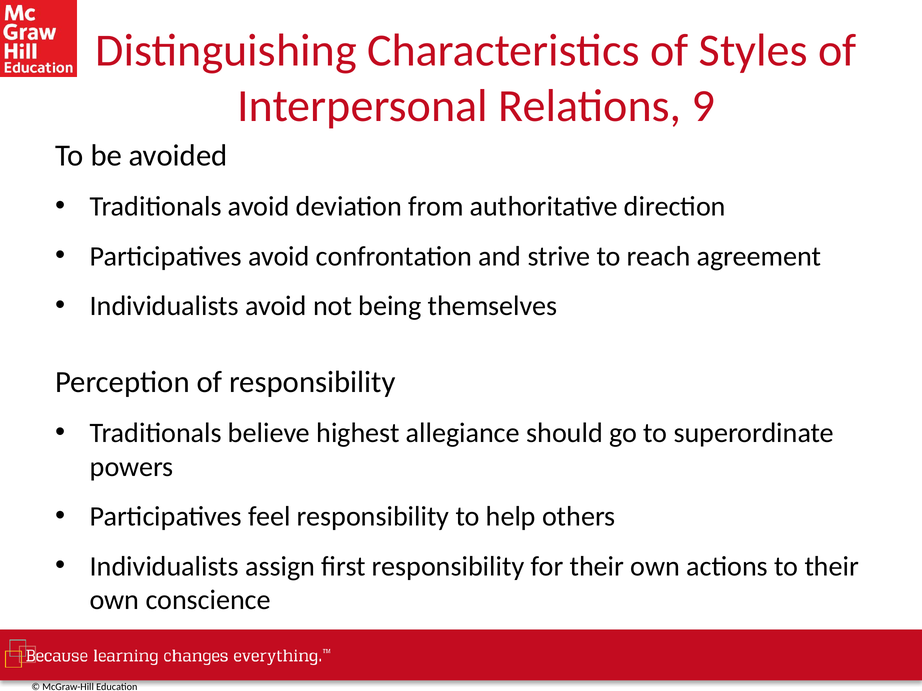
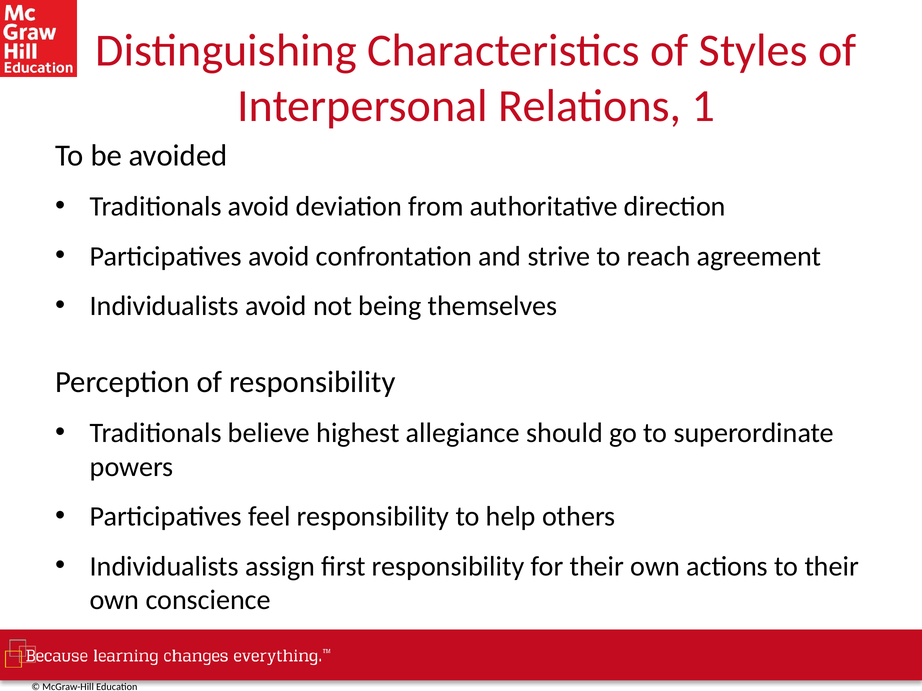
9: 9 -> 1
